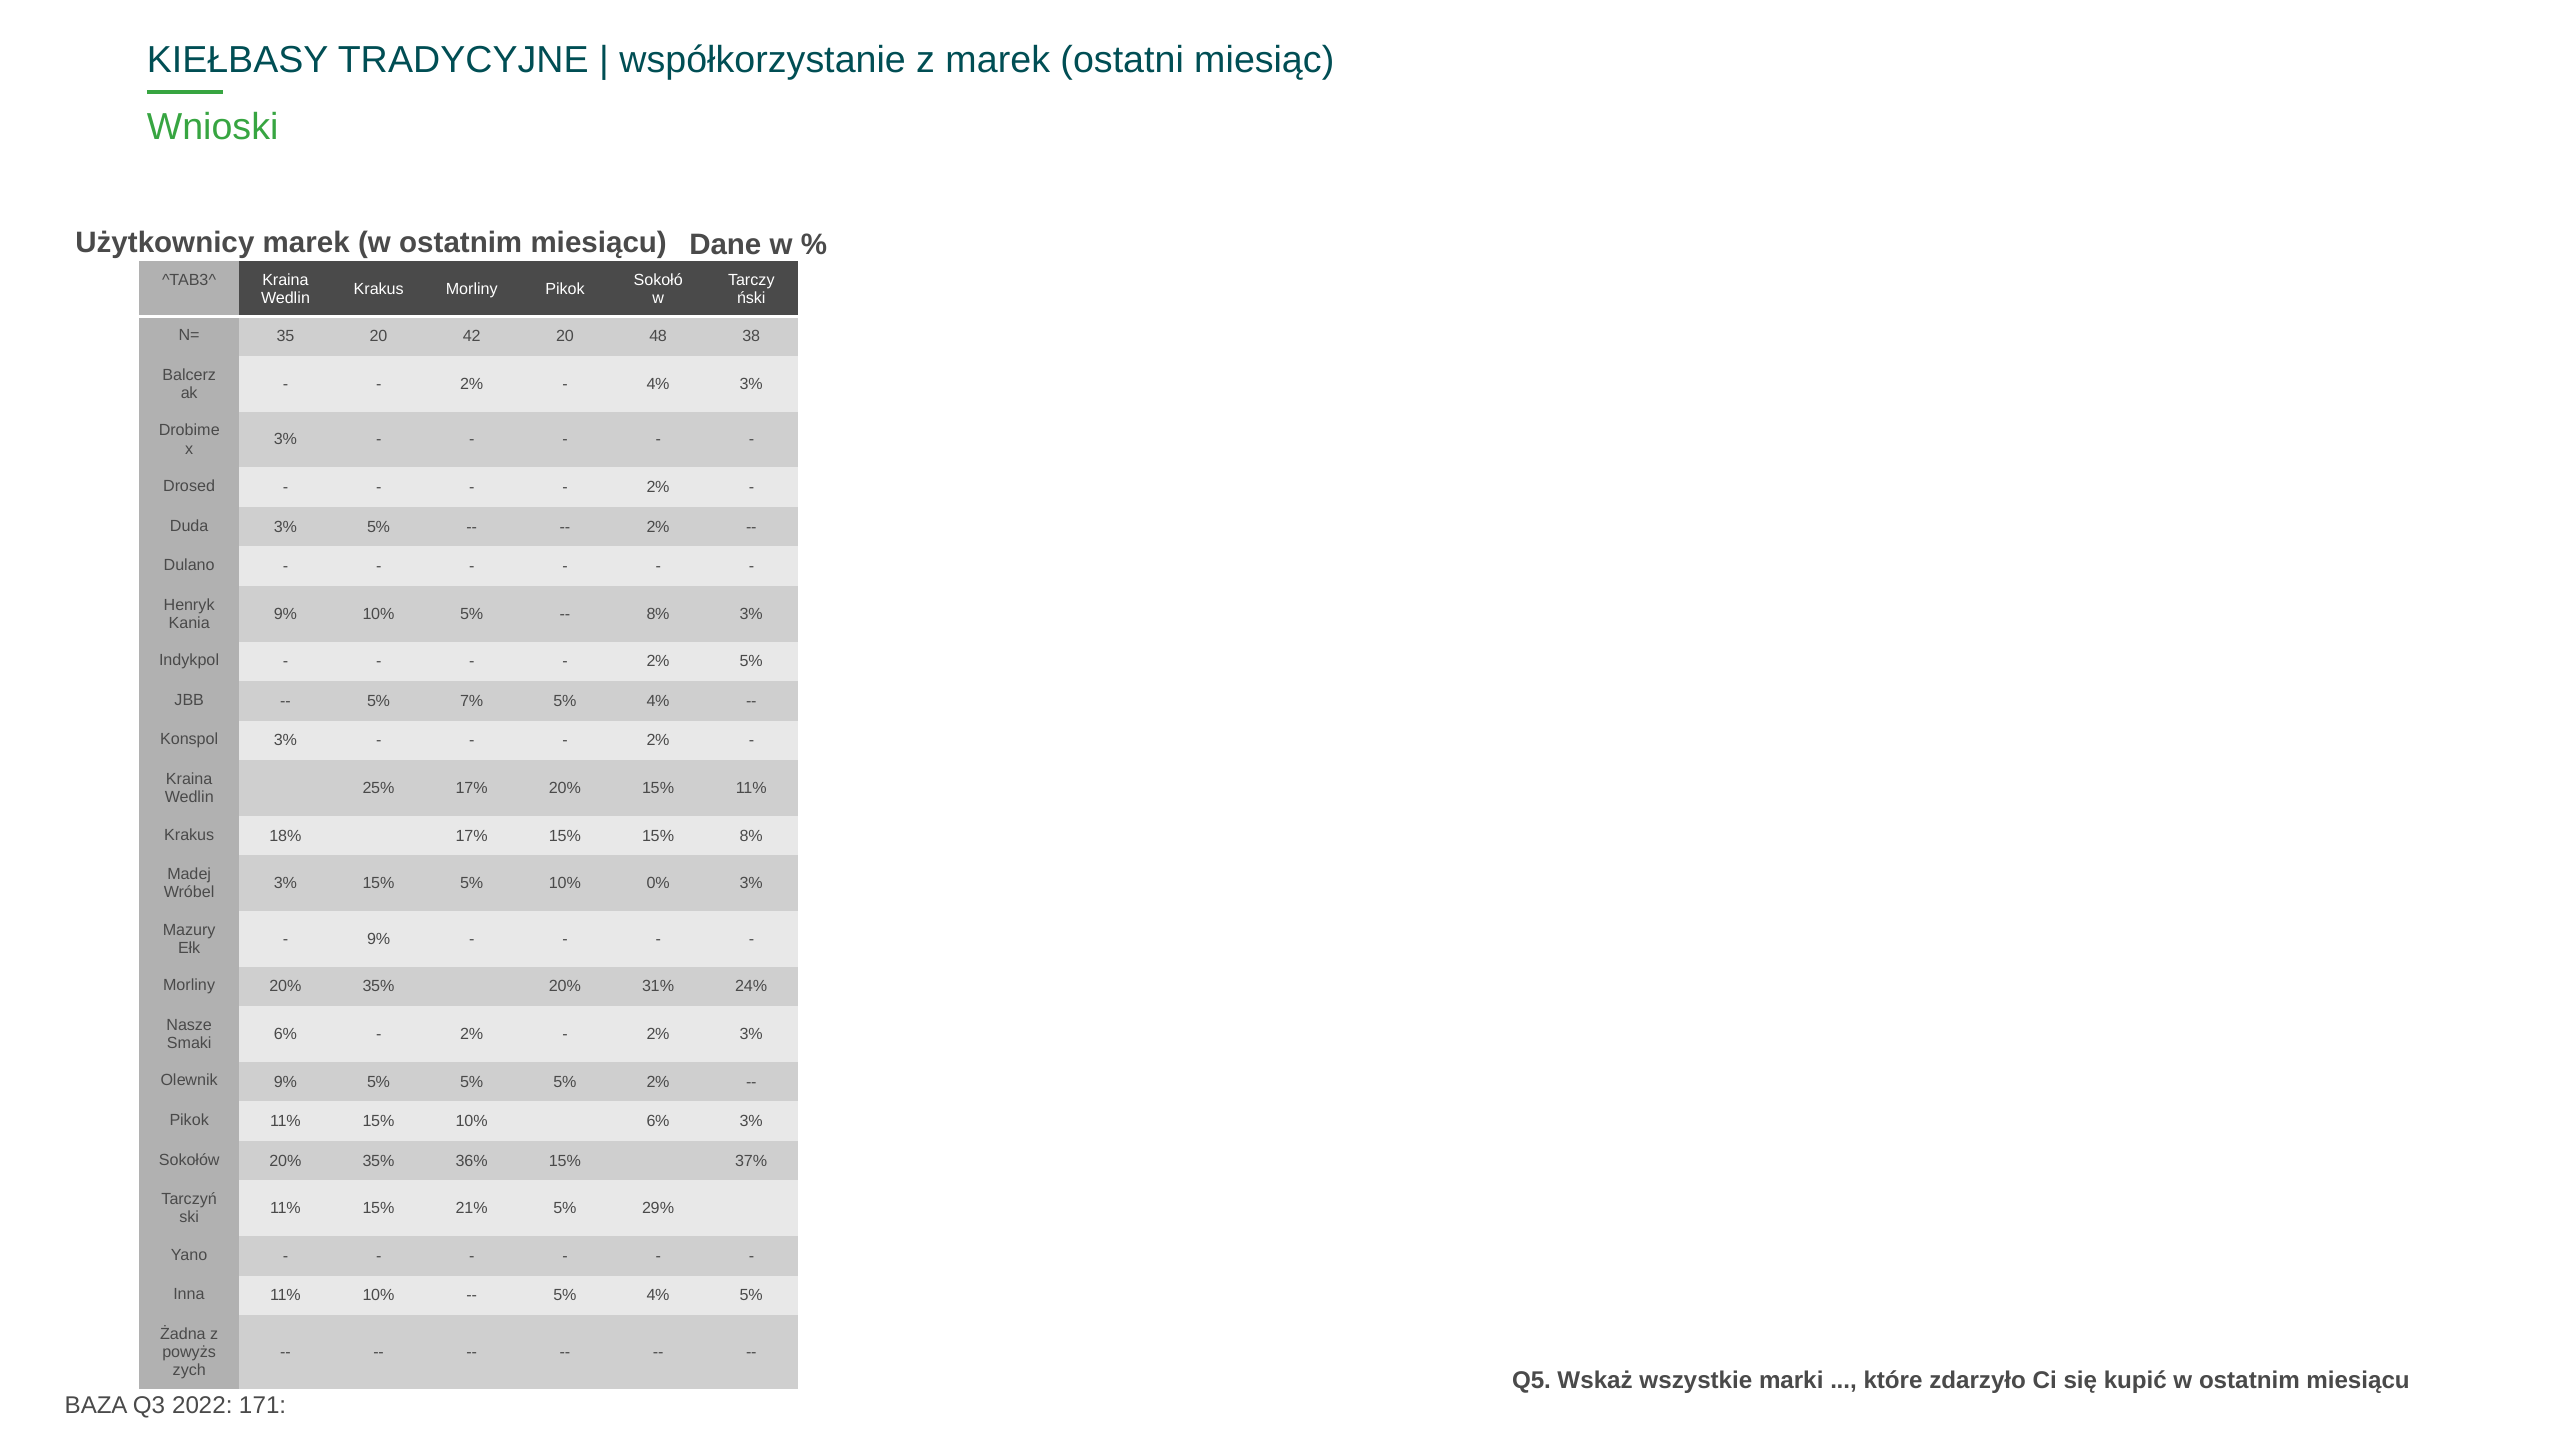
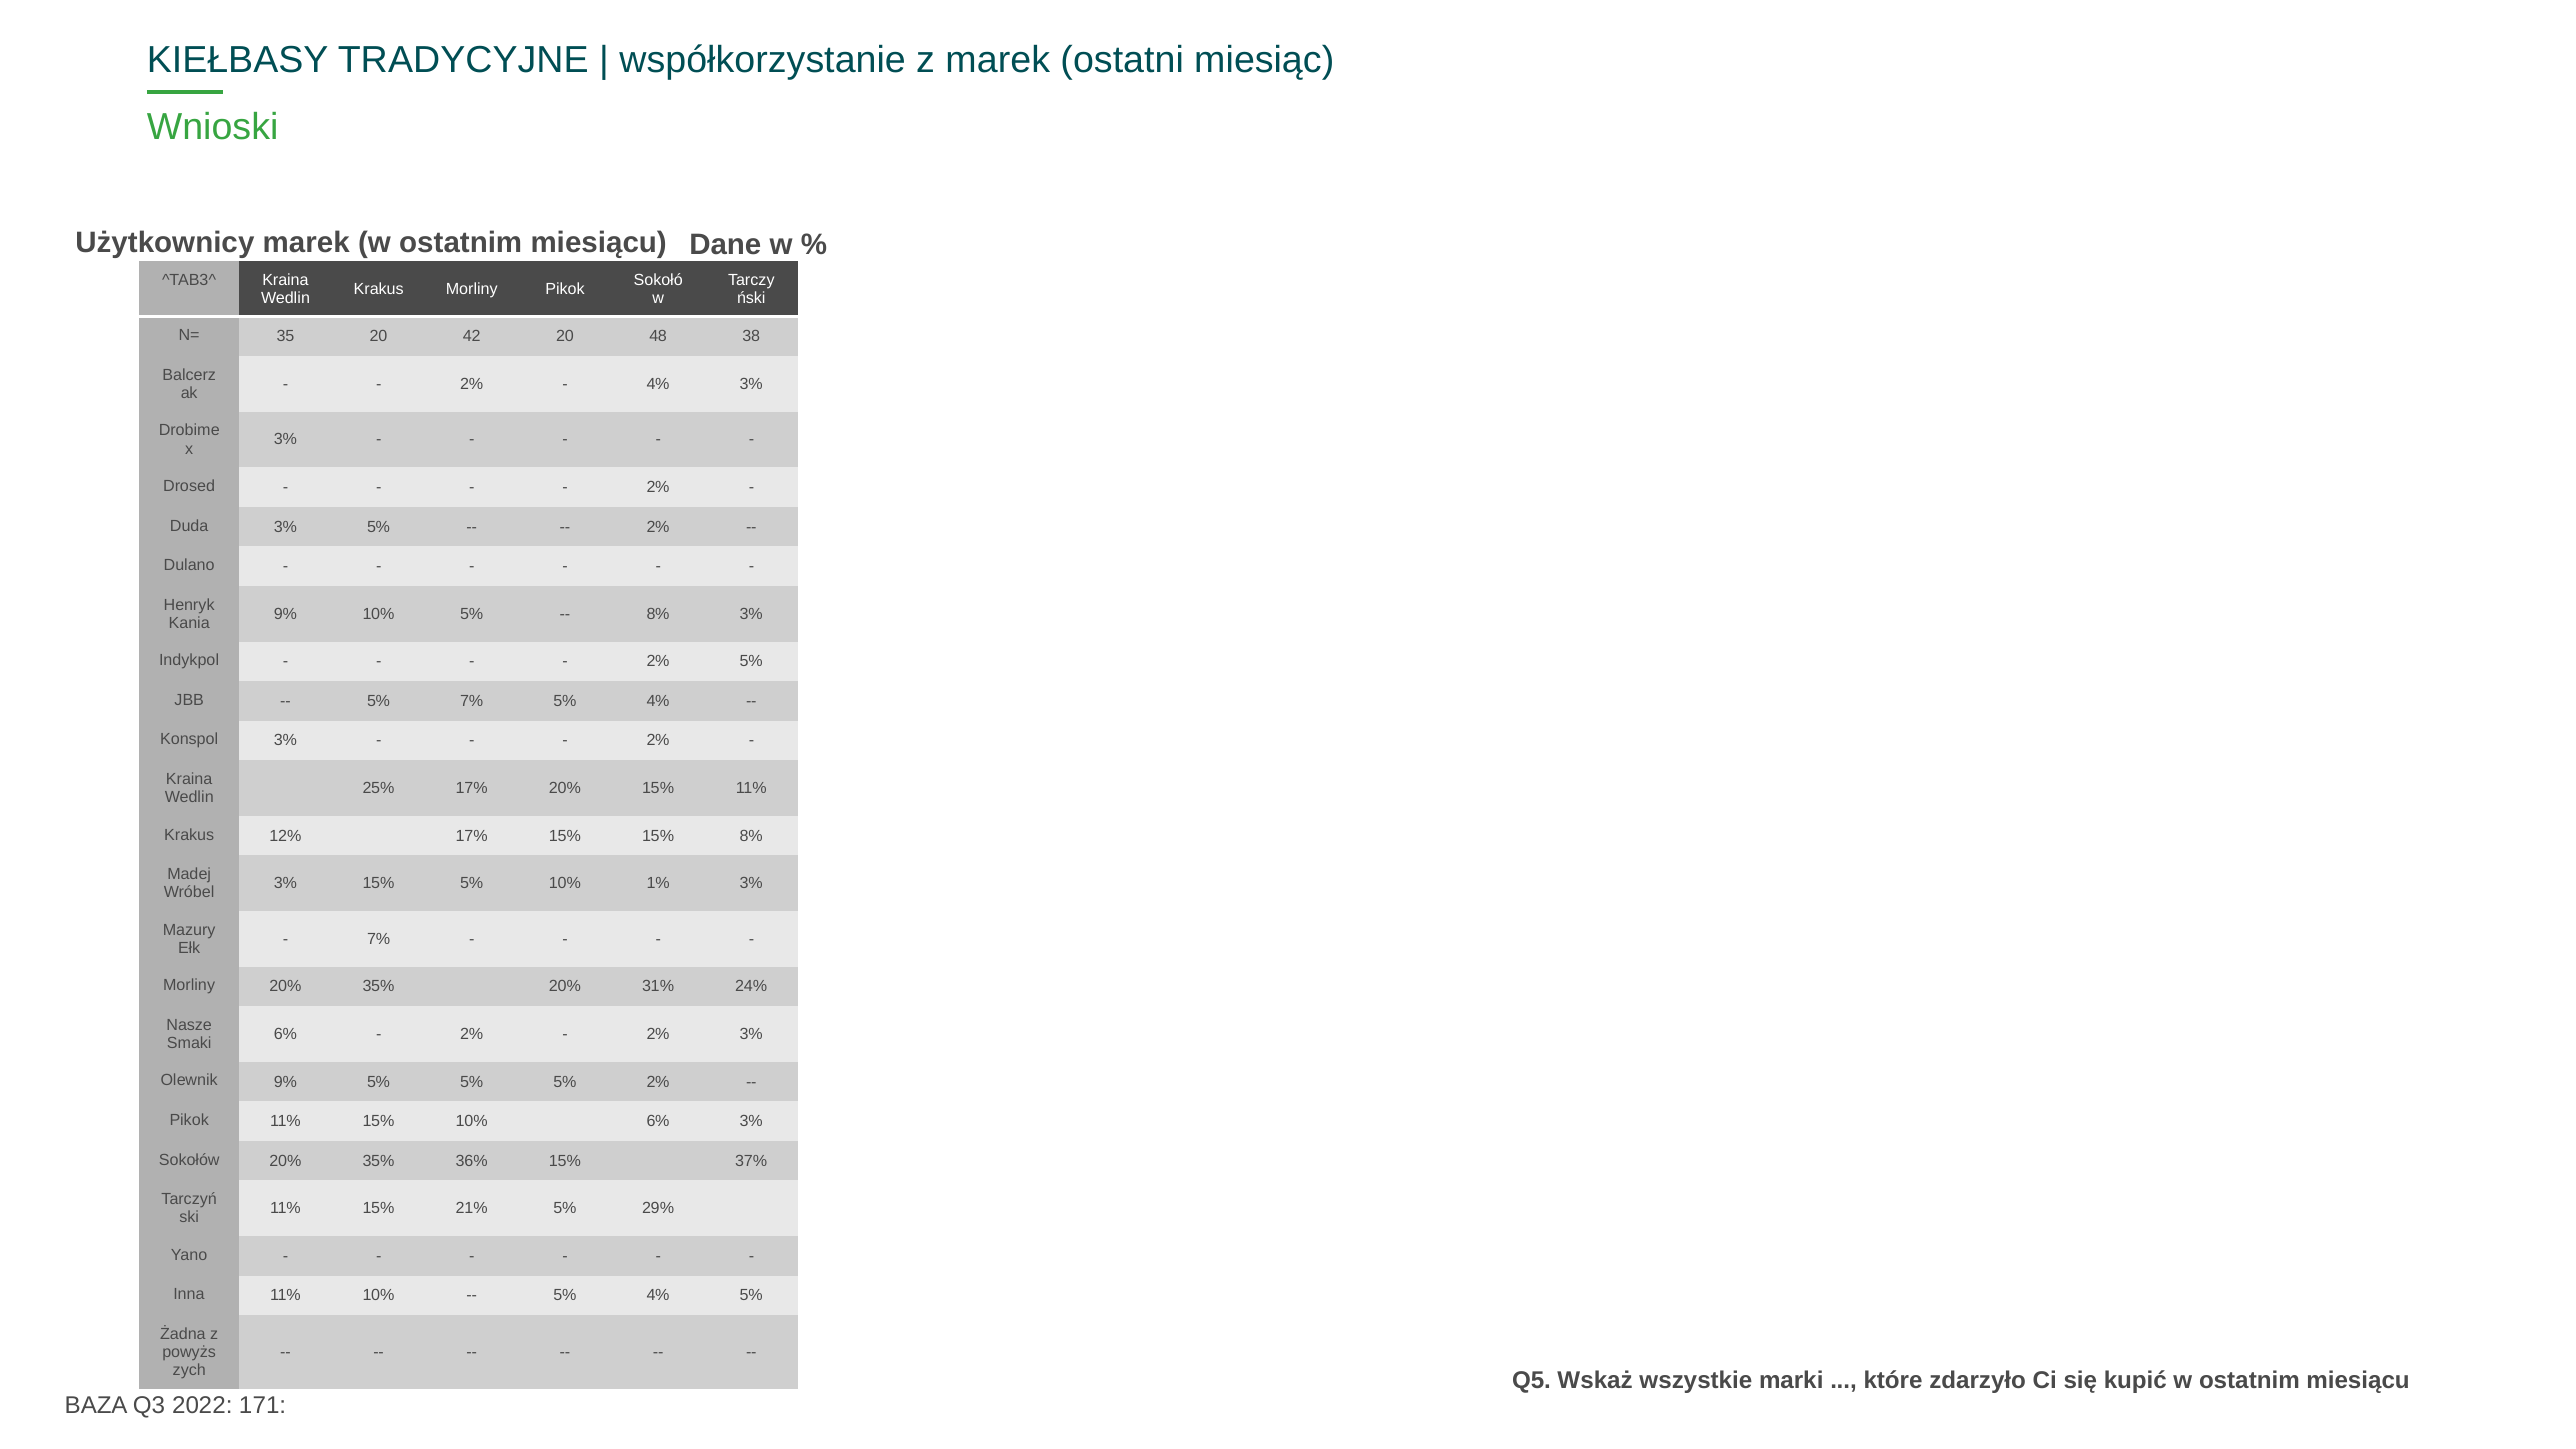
18%: 18% -> 12%
0%: 0% -> 1%
9% at (379, 939): 9% -> 7%
